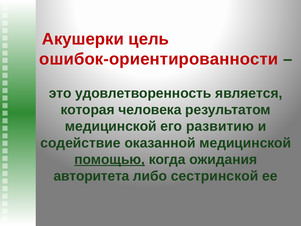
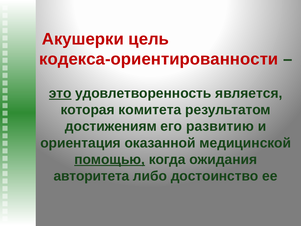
ошибок-ориентированности: ошибок-ориентированности -> кодекса-ориентированности
это underline: none -> present
человека: человека -> комитета
медицинской at (111, 126): медицинской -> достижениям
содействие: содействие -> ориентация
сестринской: сестринской -> достоинство
